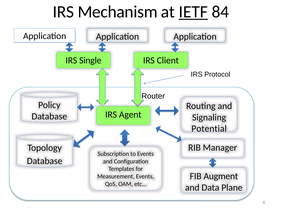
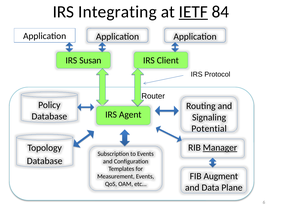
Mechanism: Mechanism -> Integrating
Single: Single -> Susan
Manager underline: none -> present
